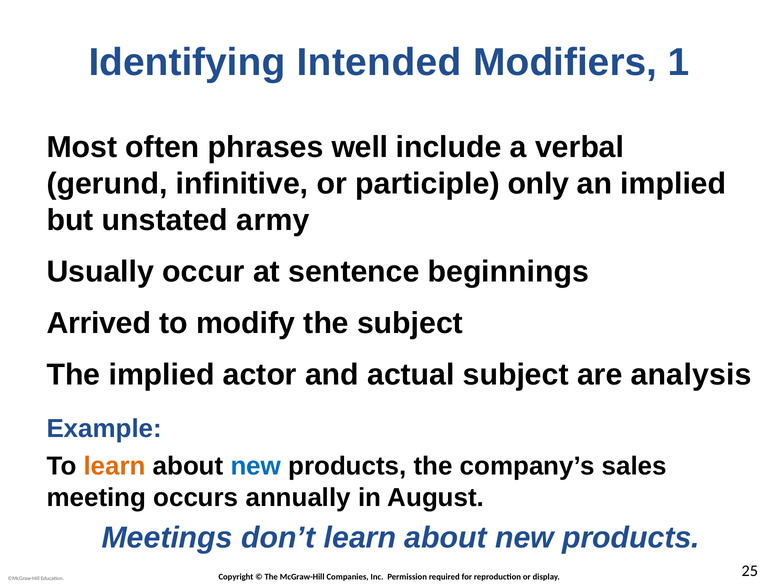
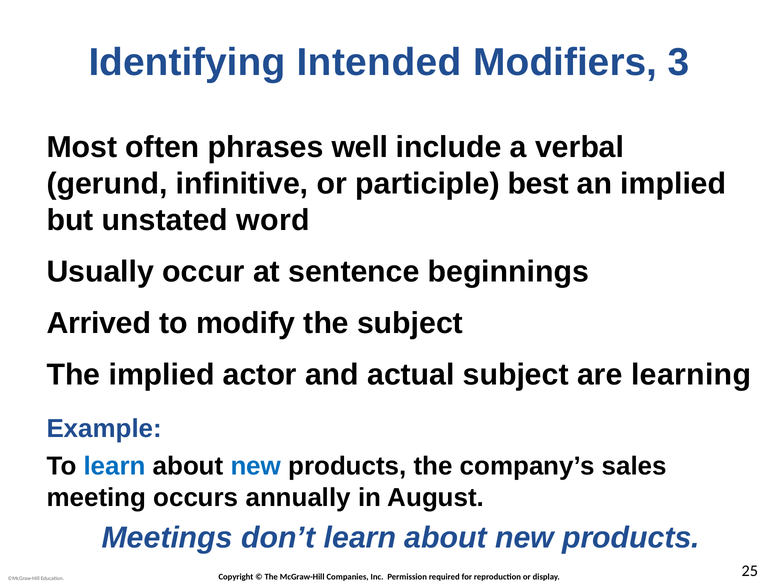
1: 1 -> 3
only: only -> best
army: army -> word
analysis: analysis -> learning
learn at (115, 466) colour: orange -> blue
